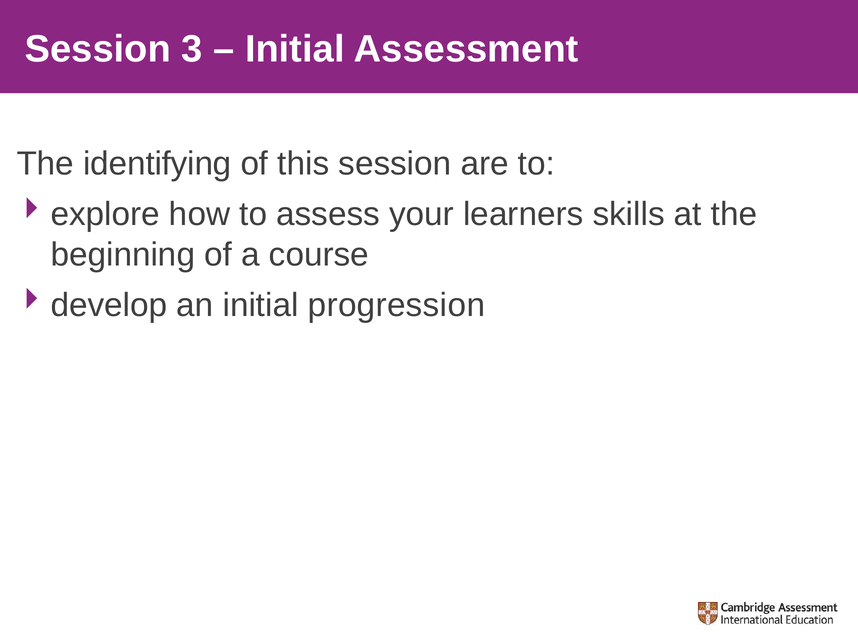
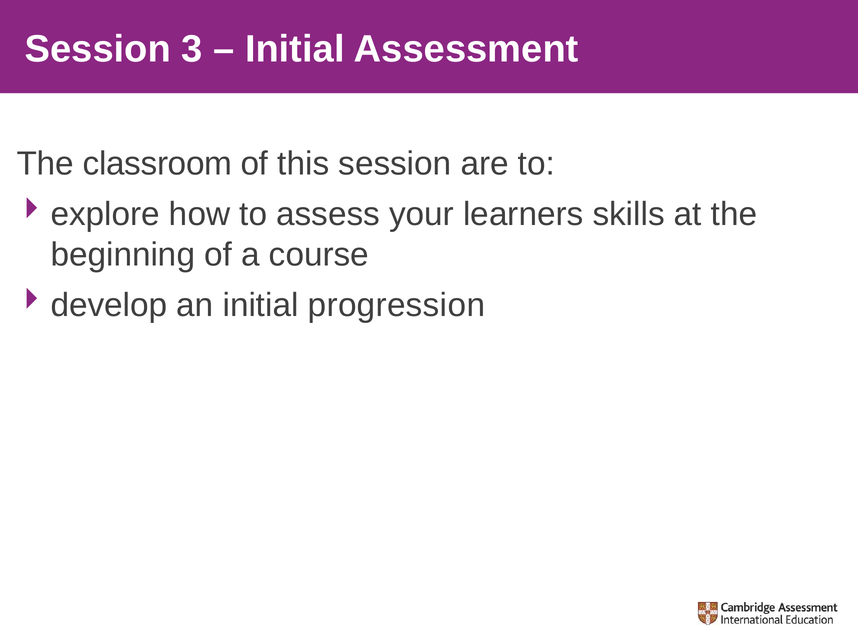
identifying: identifying -> classroom
